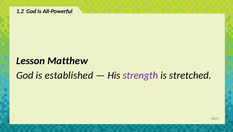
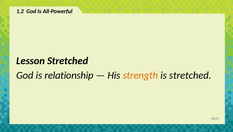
Lesson Matthew: Matthew -> Stretched
established: established -> relationship
strength colour: purple -> orange
